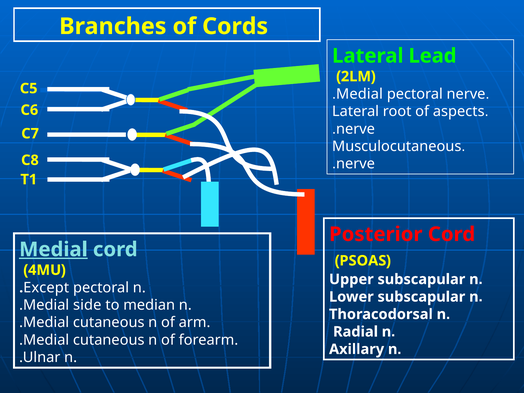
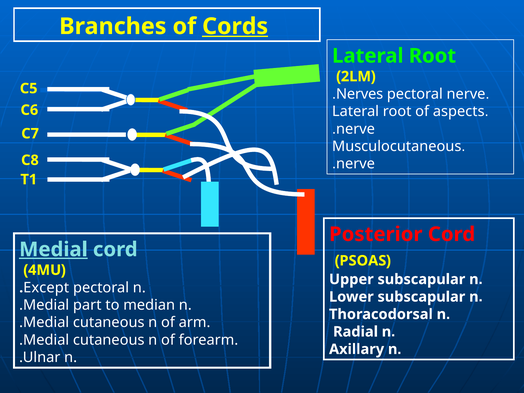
Cords underline: none -> present
Lead at (433, 56): Lead -> Root
Medial at (359, 94): Medial -> Nerves
side: side -> part
